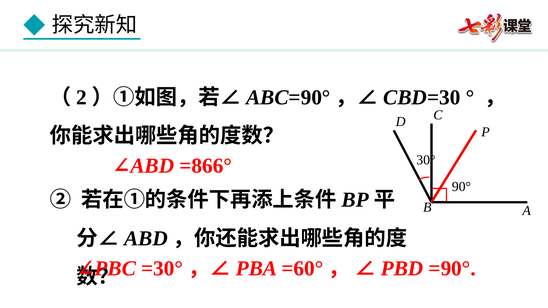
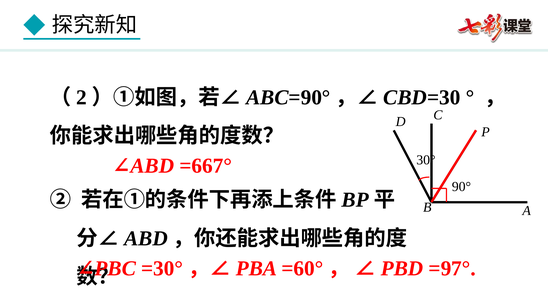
=866°: =866° -> =667°
=90°: =90° -> =97°
